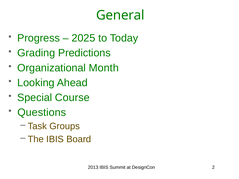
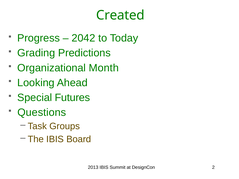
General: General -> Created
2025: 2025 -> 2042
Course: Course -> Futures
